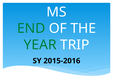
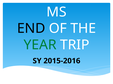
END colour: green -> black
